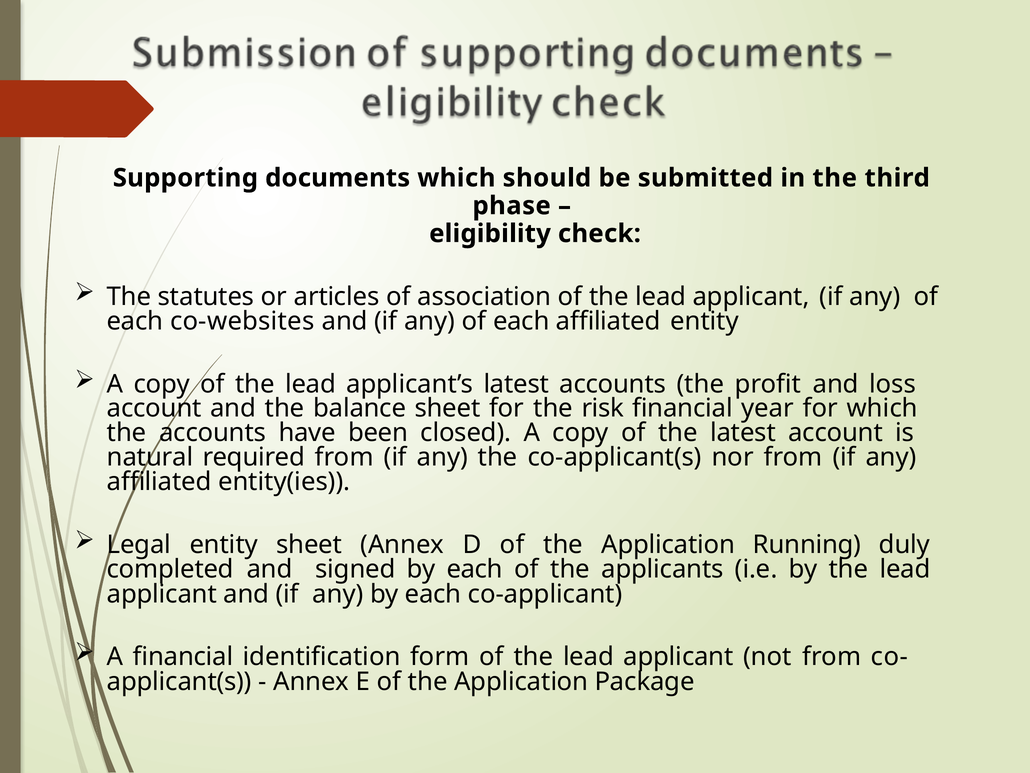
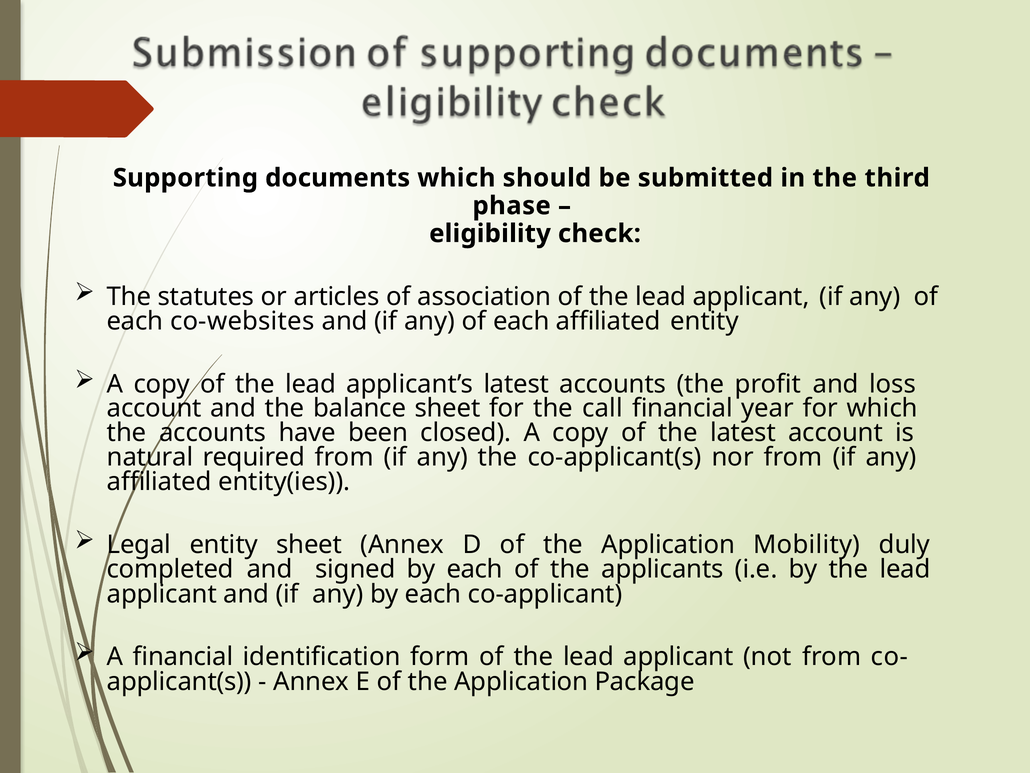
risk: risk -> call
Running: Running -> Mobility
